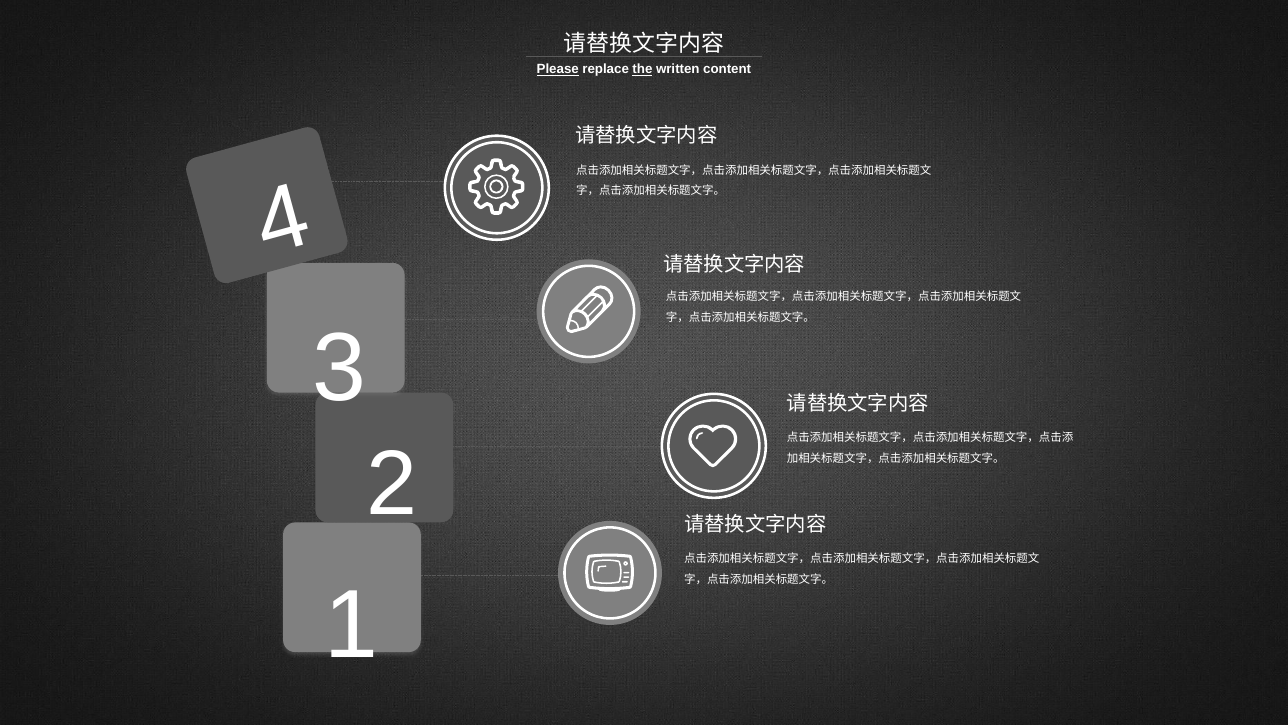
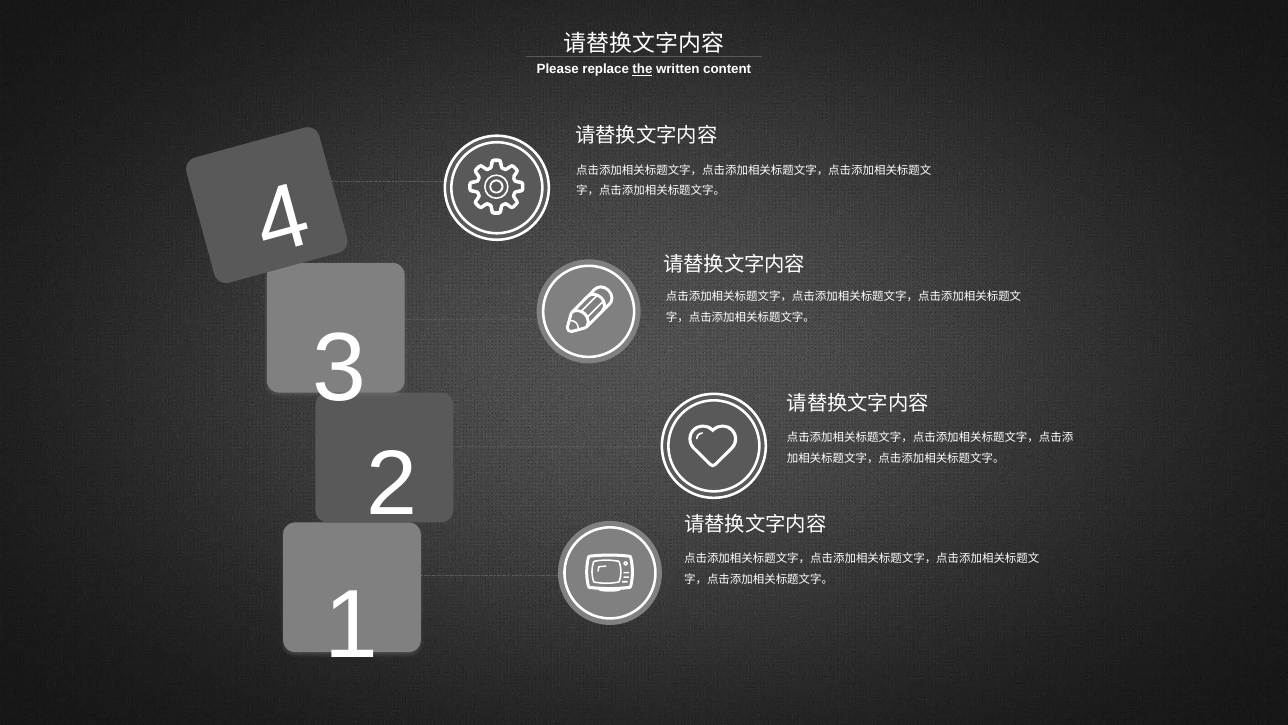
Please underline: present -> none
